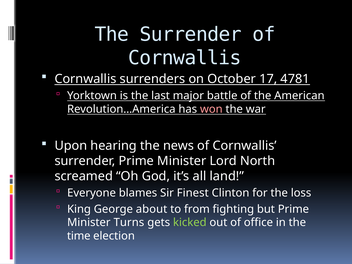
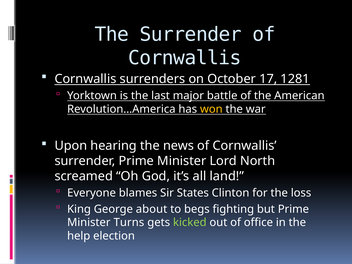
4781: 4781 -> 1281
won colour: pink -> yellow
Finest: Finest -> States
from: from -> begs
time: time -> help
